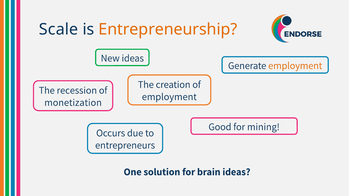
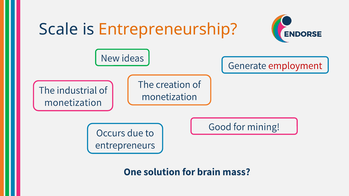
employment at (295, 66) colour: orange -> red
recession: recession -> industrial
employment at (169, 97): employment -> monetization
brain ideas: ideas -> mass
